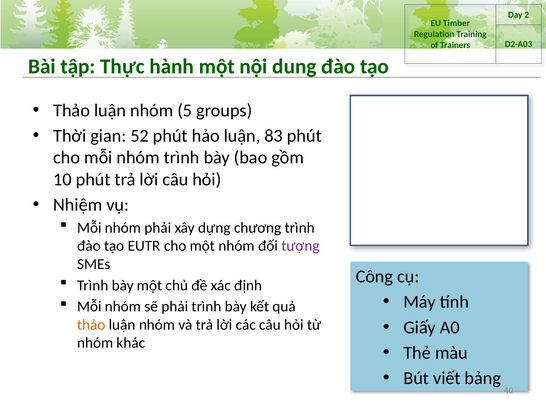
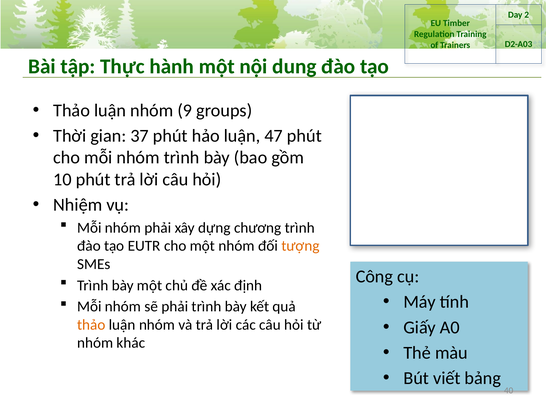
5: 5 -> 9
52: 52 -> 37
83: 83 -> 47
tượng colour: purple -> orange
